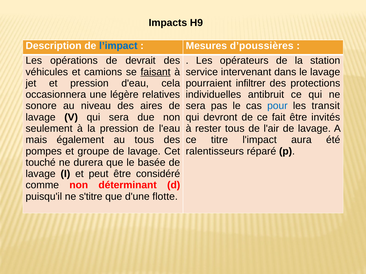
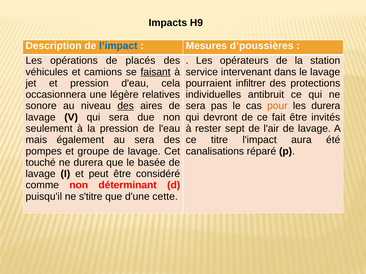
devrait: devrait -> placés
des at (126, 106) underline: none -> present
pour colour: blue -> orange
les transit: transit -> durera
rester tous: tous -> sept
au tous: tous -> sera
ralentisseurs: ralentisseurs -> canalisations
flotte: flotte -> cette
